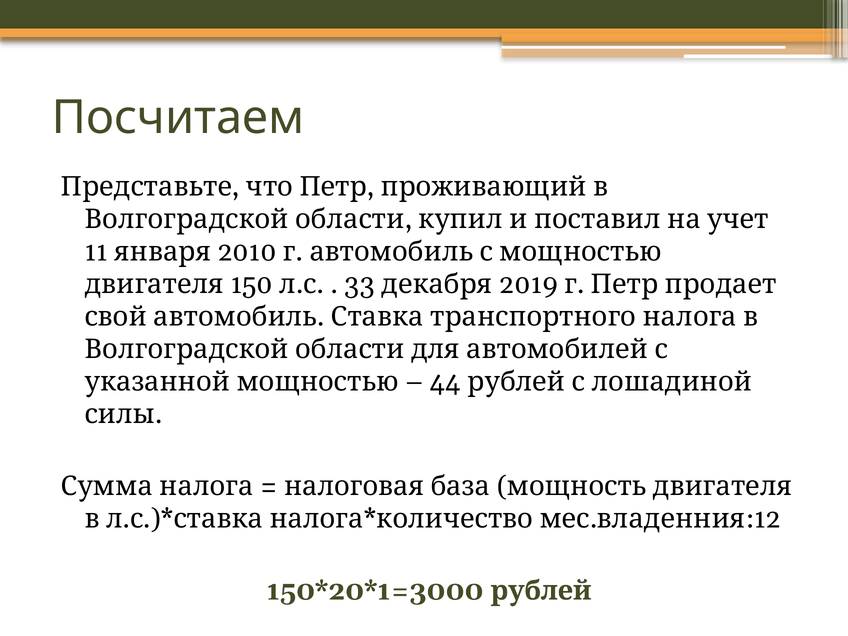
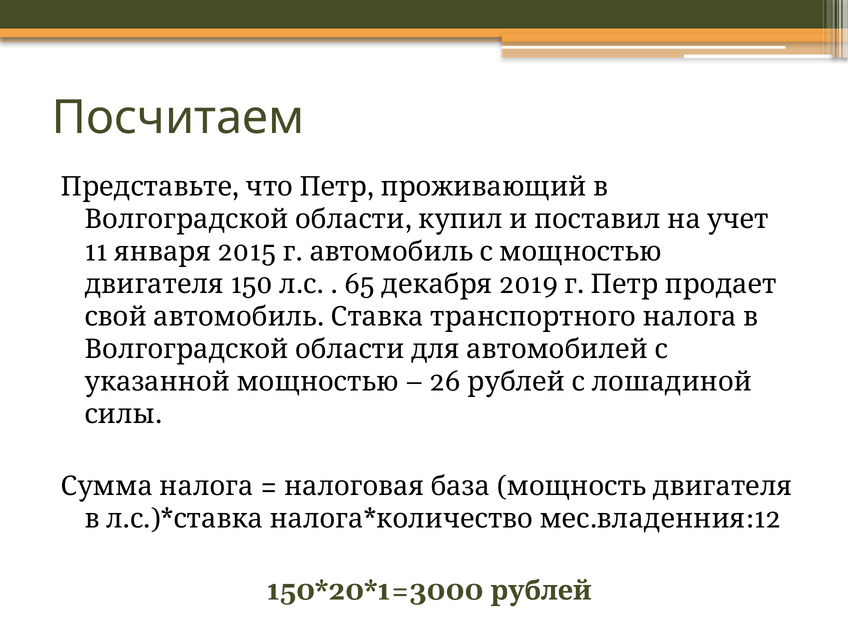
2010: 2010 -> 2015
33: 33 -> 65
44: 44 -> 26
